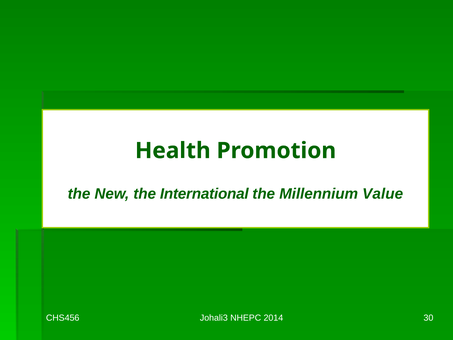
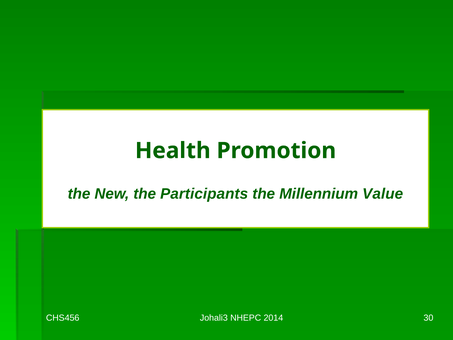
International: International -> Participants
